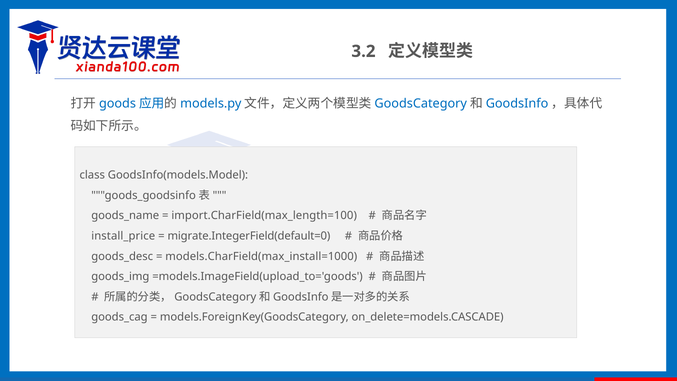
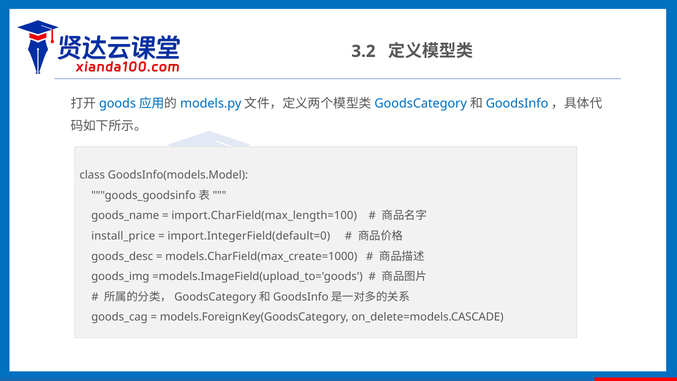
migrate.IntegerField(default=0: migrate.IntegerField(default=0 -> import.IntegerField(default=0
models.CharField(max_install=1000: models.CharField(max_install=1000 -> models.CharField(max_create=1000
